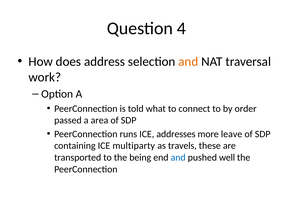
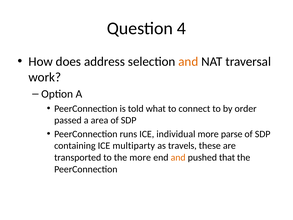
addresses: addresses -> individual
leave: leave -> parse
the being: being -> more
and at (178, 157) colour: blue -> orange
well: well -> that
